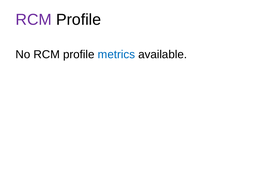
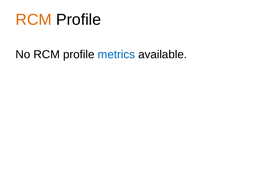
RCM at (34, 20) colour: purple -> orange
